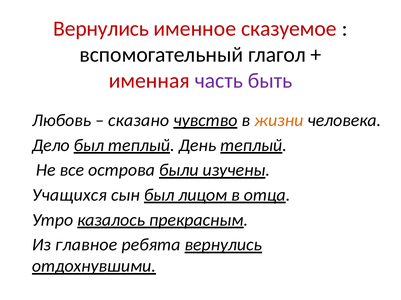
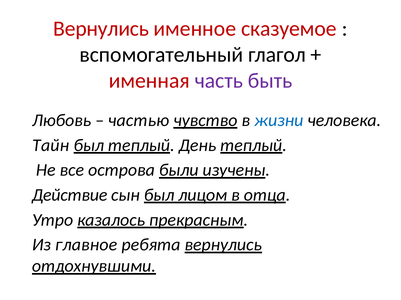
сказано: сказано -> частью
жизни colour: orange -> blue
Дело: Дело -> Тайн
Учащихся: Учащихся -> Действие
